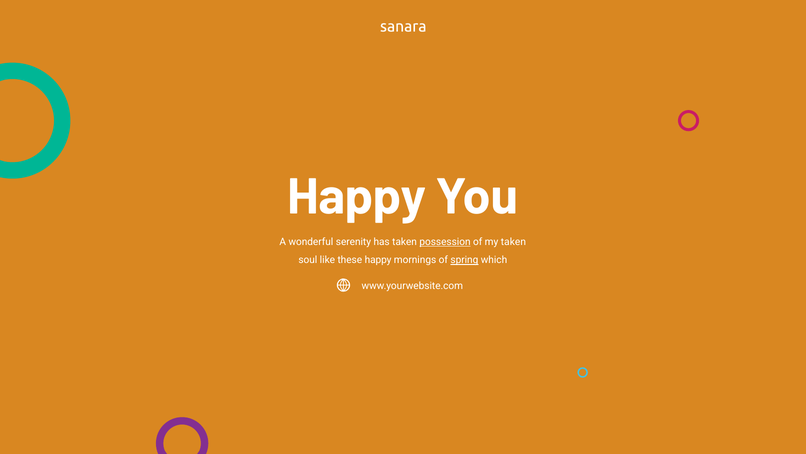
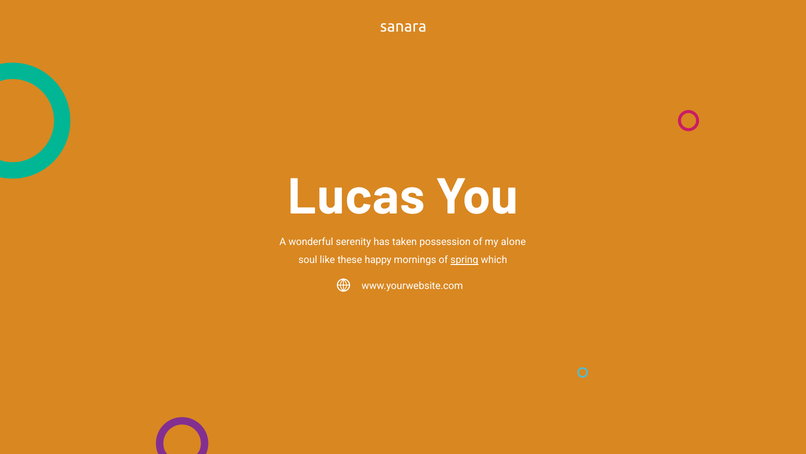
Happy at (357, 197): Happy -> Lucas
possession underline: present -> none
my taken: taken -> alone
